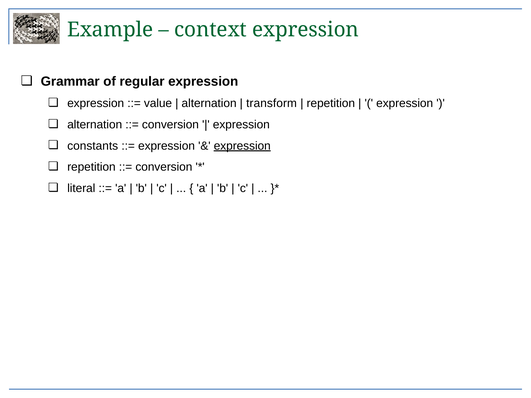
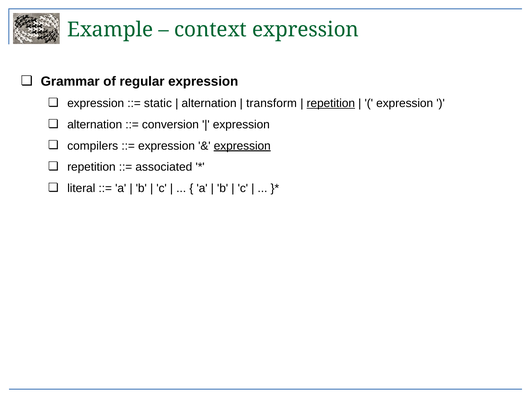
value: value -> static
repetition at (331, 103) underline: none -> present
constants: constants -> compilers
conversion at (164, 167): conversion -> associated
